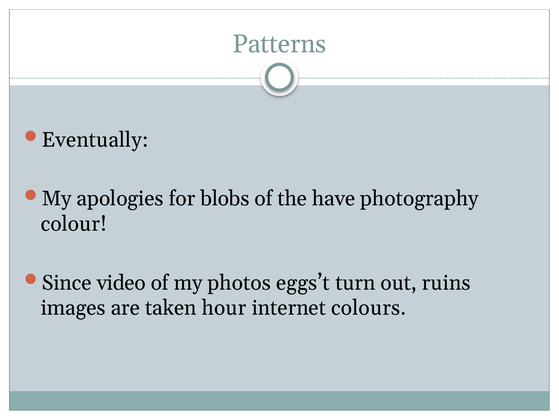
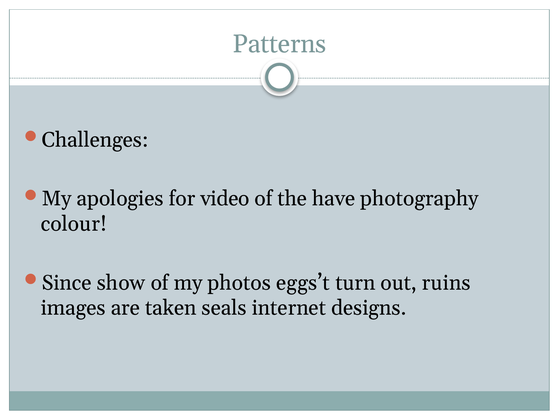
Eventually: Eventually -> Challenges
blobs: blobs -> video
video: video -> show
hour: hour -> seals
colours: colours -> designs
